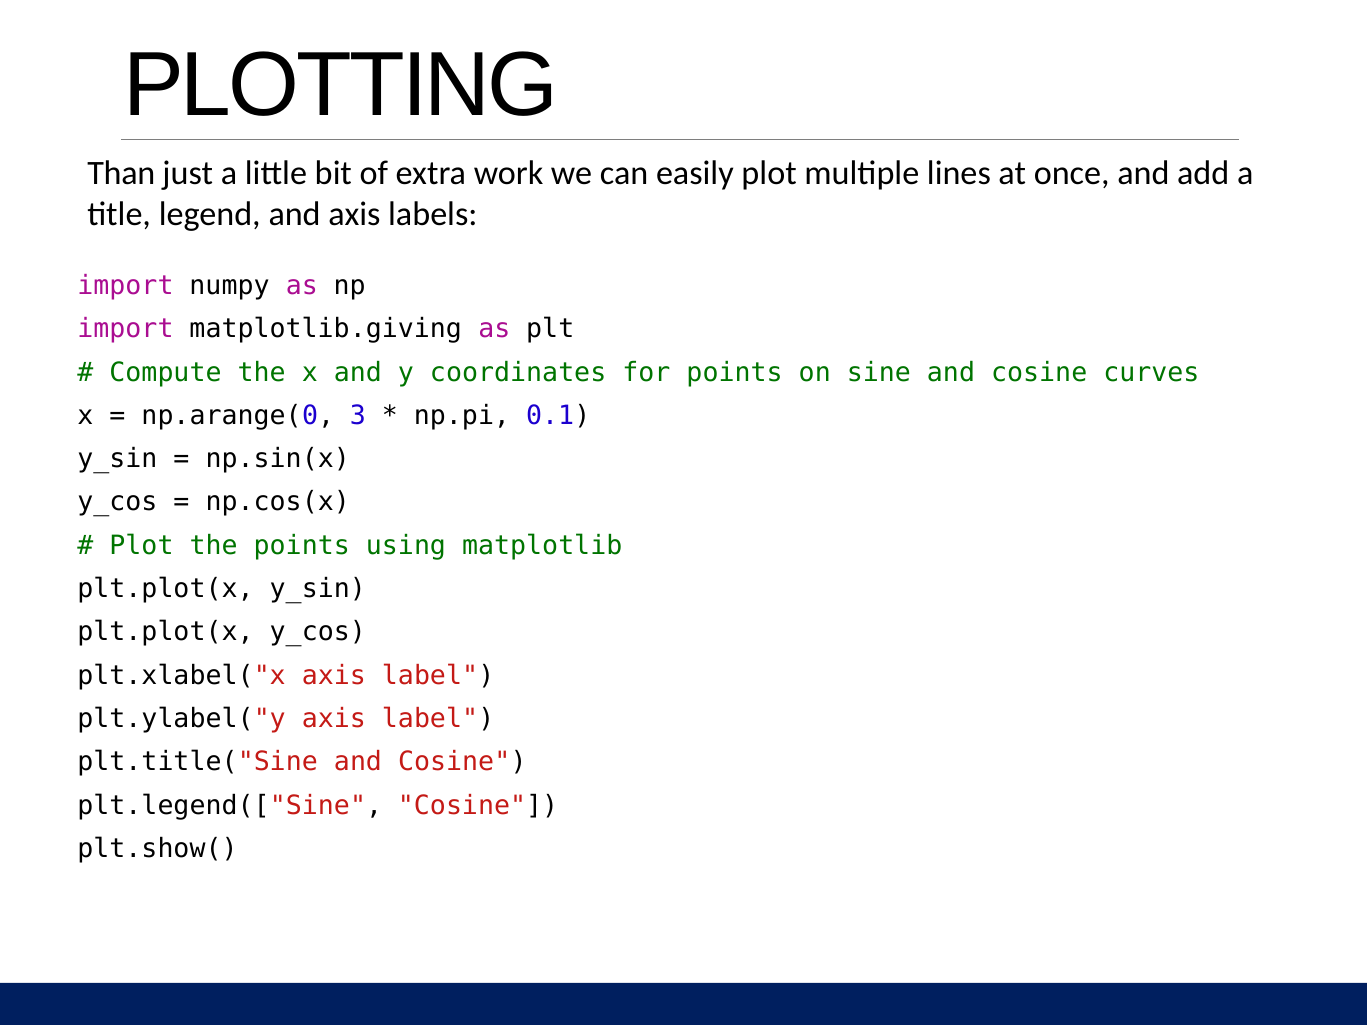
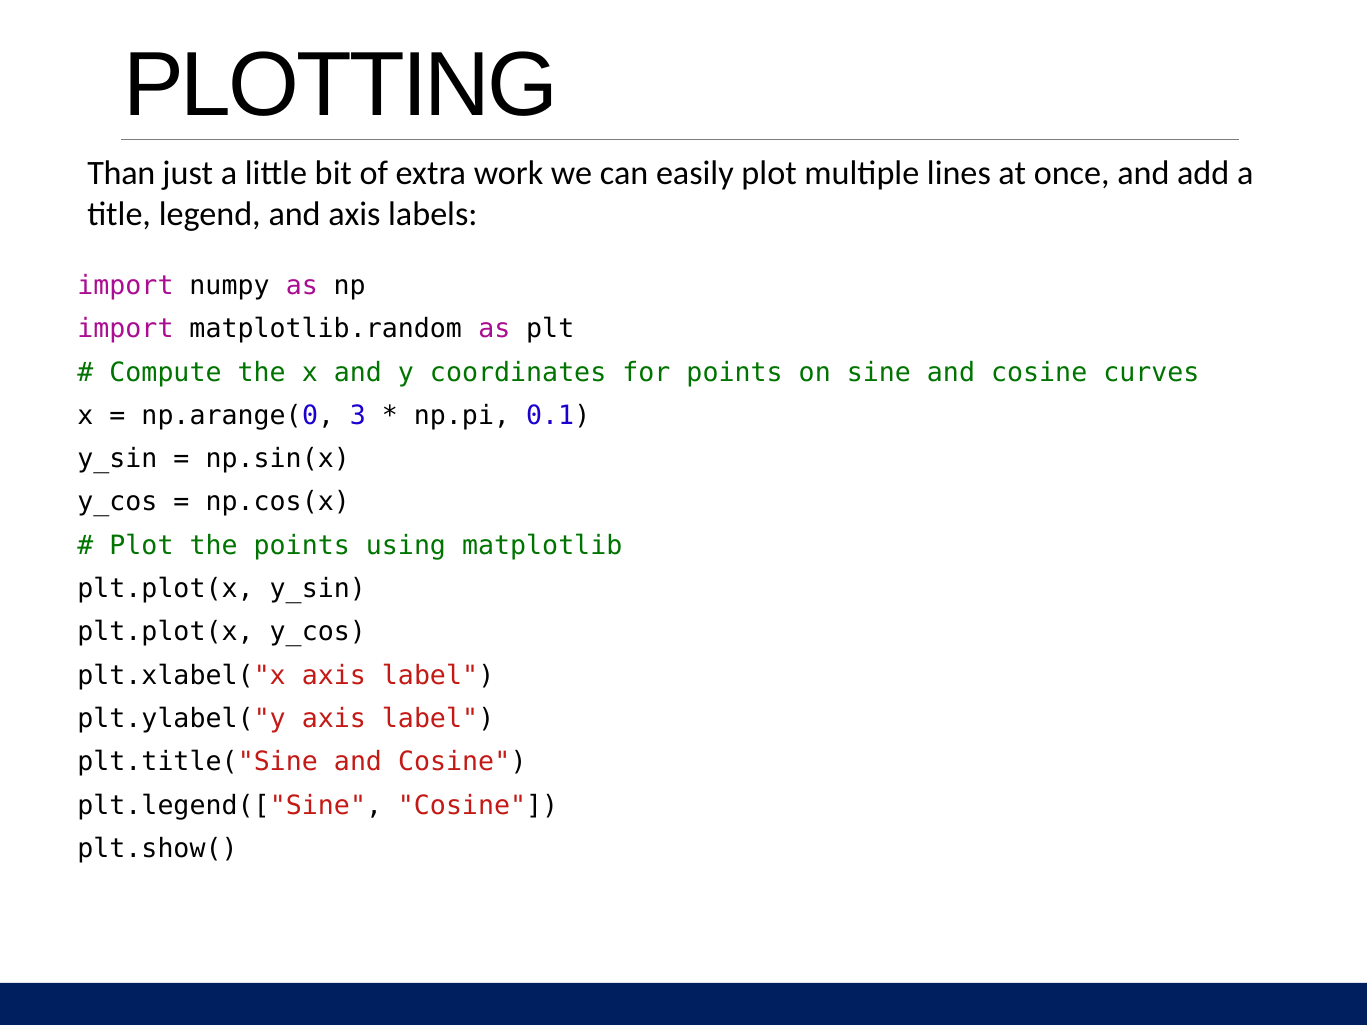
matplotlib.giving: matplotlib.giving -> matplotlib.random
